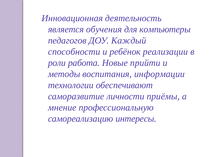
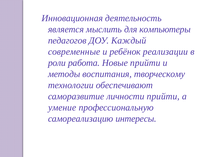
обучения: обучения -> мыслить
способности: способности -> современные
информации: информации -> творческому
личности приёмы: приёмы -> прийти
мнение: мнение -> умение
